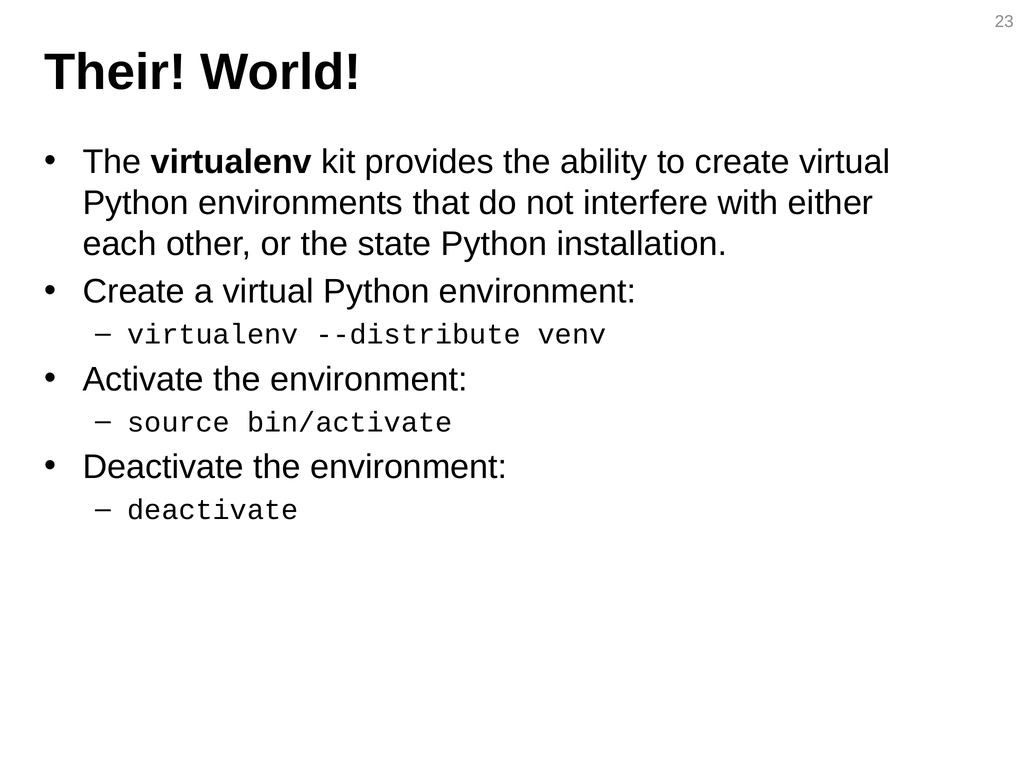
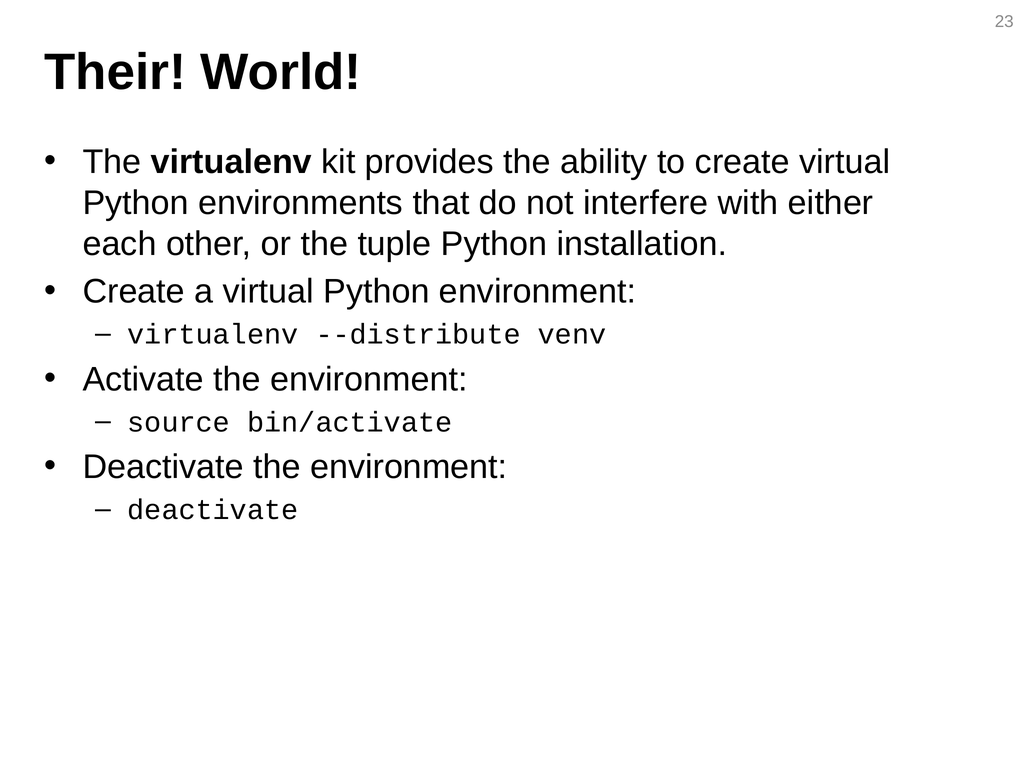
state: state -> tuple
